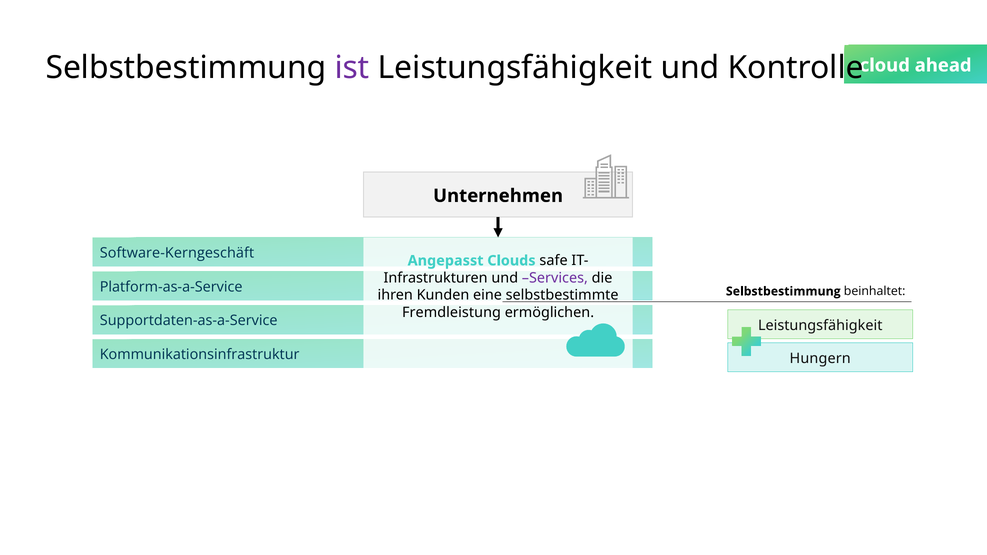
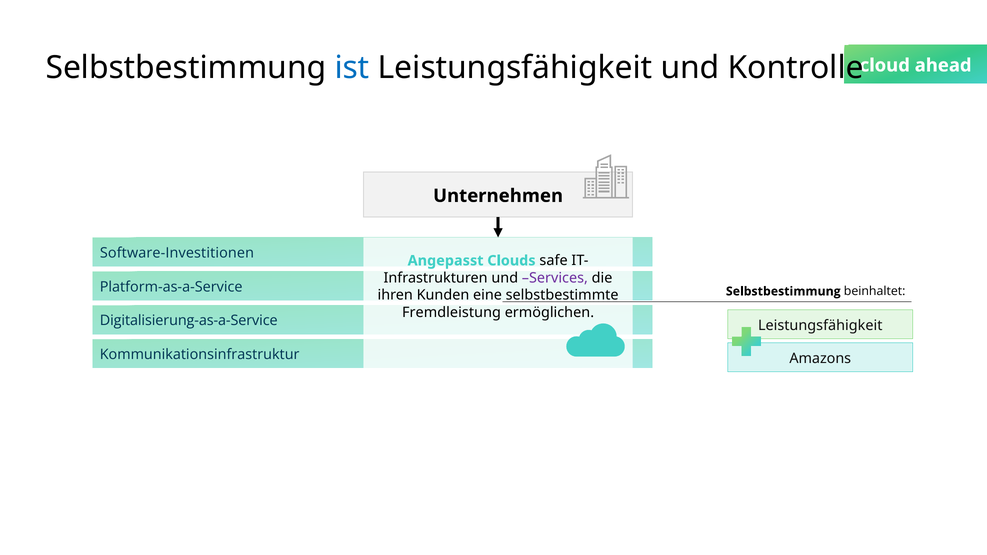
ist colour: purple -> blue
Software-Kerngeschäft: Software-Kerngeschäft -> Software-Investitionen
Supportdaten-as-a-Service: Supportdaten-as-a-Service -> Digitalisierung-as-a-Service
Hungern: Hungern -> Amazons
